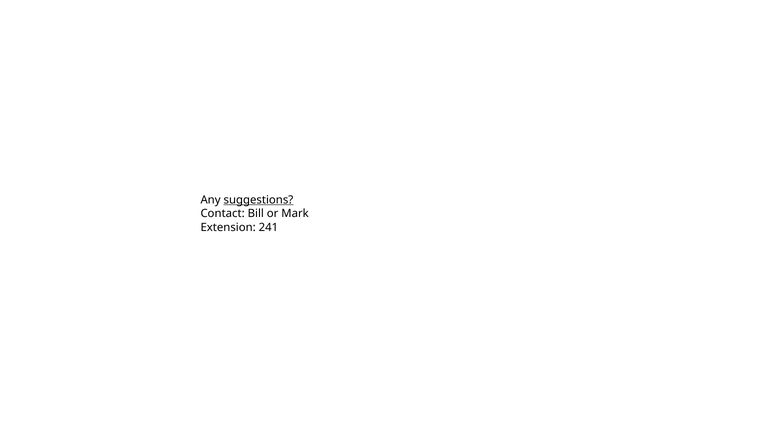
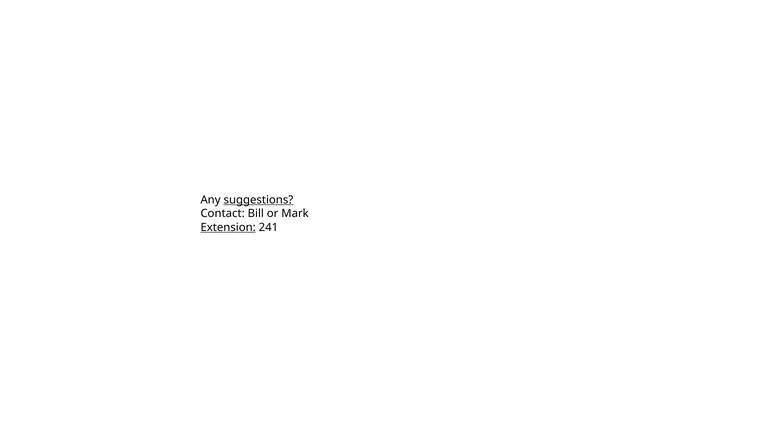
Extension underline: none -> present
